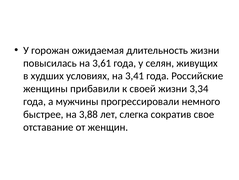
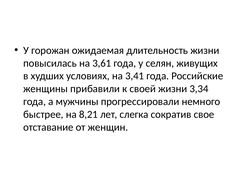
3,88: 3,88 -> 8,21
